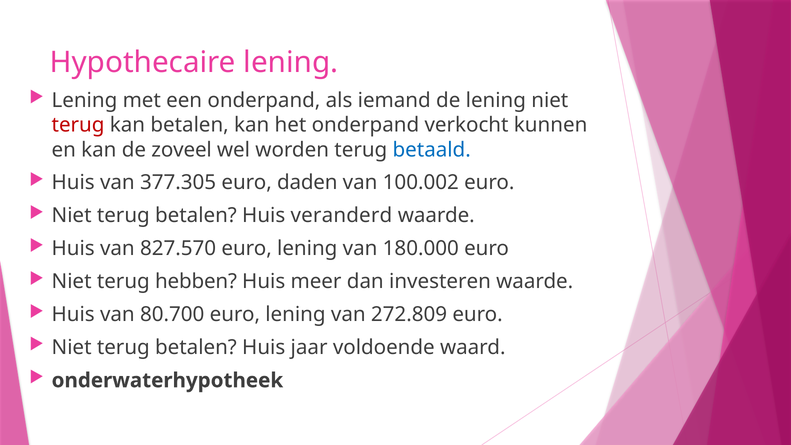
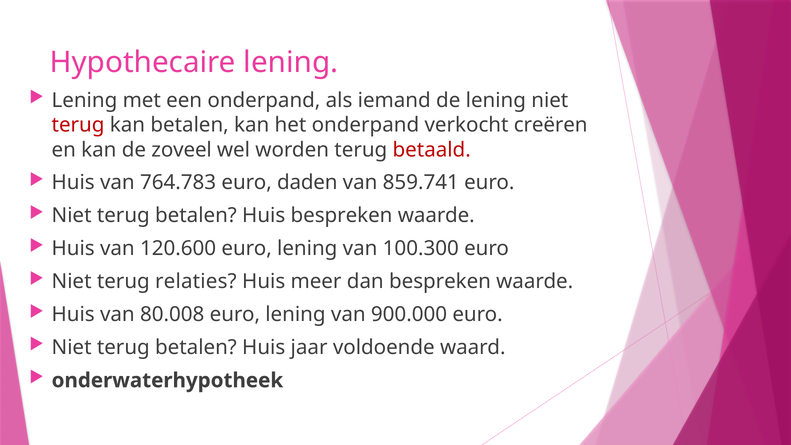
kunnen: kunnen -> creëren
betaald colour: blue -> red
377.305: 377.305 -> 764.783
100.002: 100.002 -> 859.741
Huis veranderd: veranderd -> bespreken
827.570: 827.570 -> 120.600
180.000: 180.000 -> 100.300
hebben: hebben -> relaties
dan investeren: investeren -> bespreken
80.700: 80.700 -> 80.008
272.809: 272.809 -> 900.000
